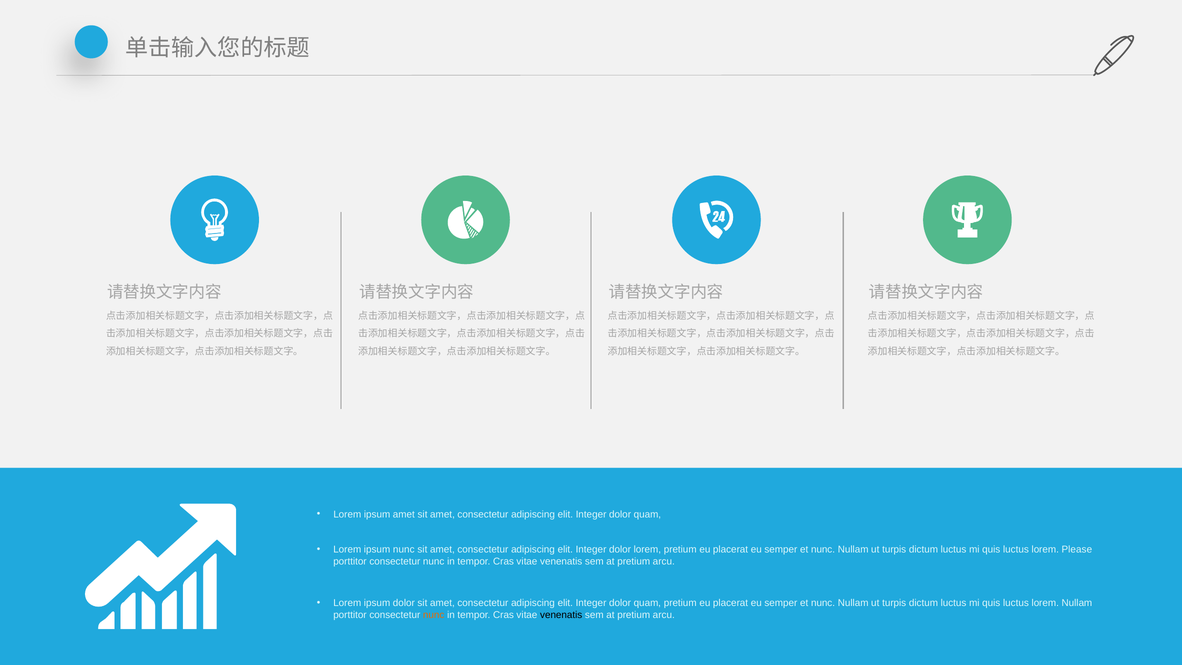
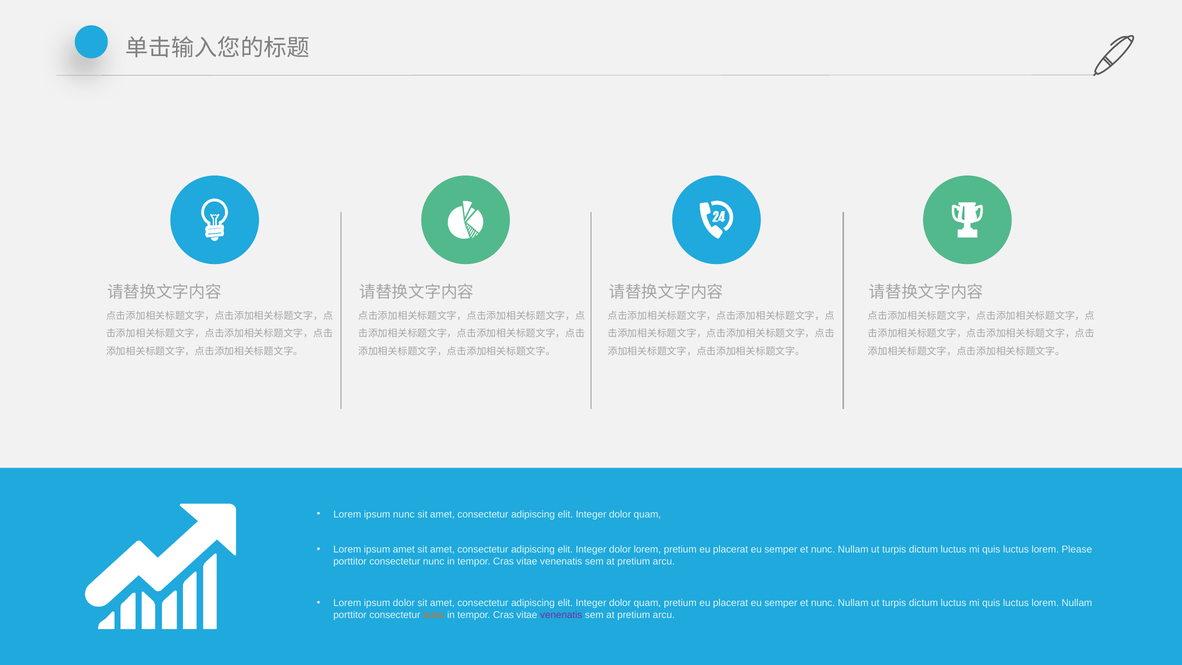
ipsum amet: amet -> nunc
ipsum nunc: nunc -> amet
venenatis at (561, 615) colour: black -> purple
